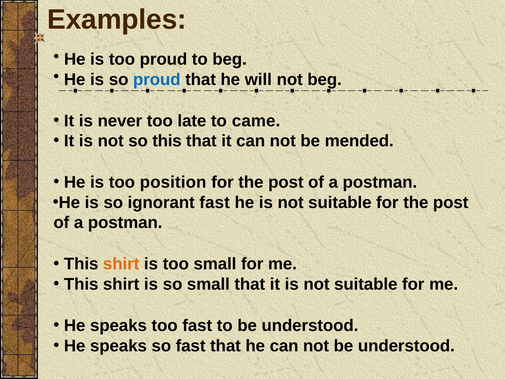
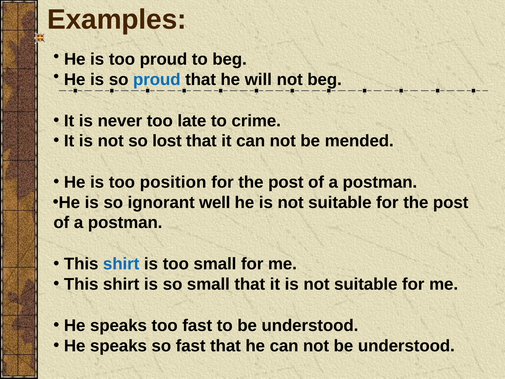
came: came -> crime
so this: this -> lost
ignorant fast: fast -> well
shirt at (121, 264) colour: orange -> blue
